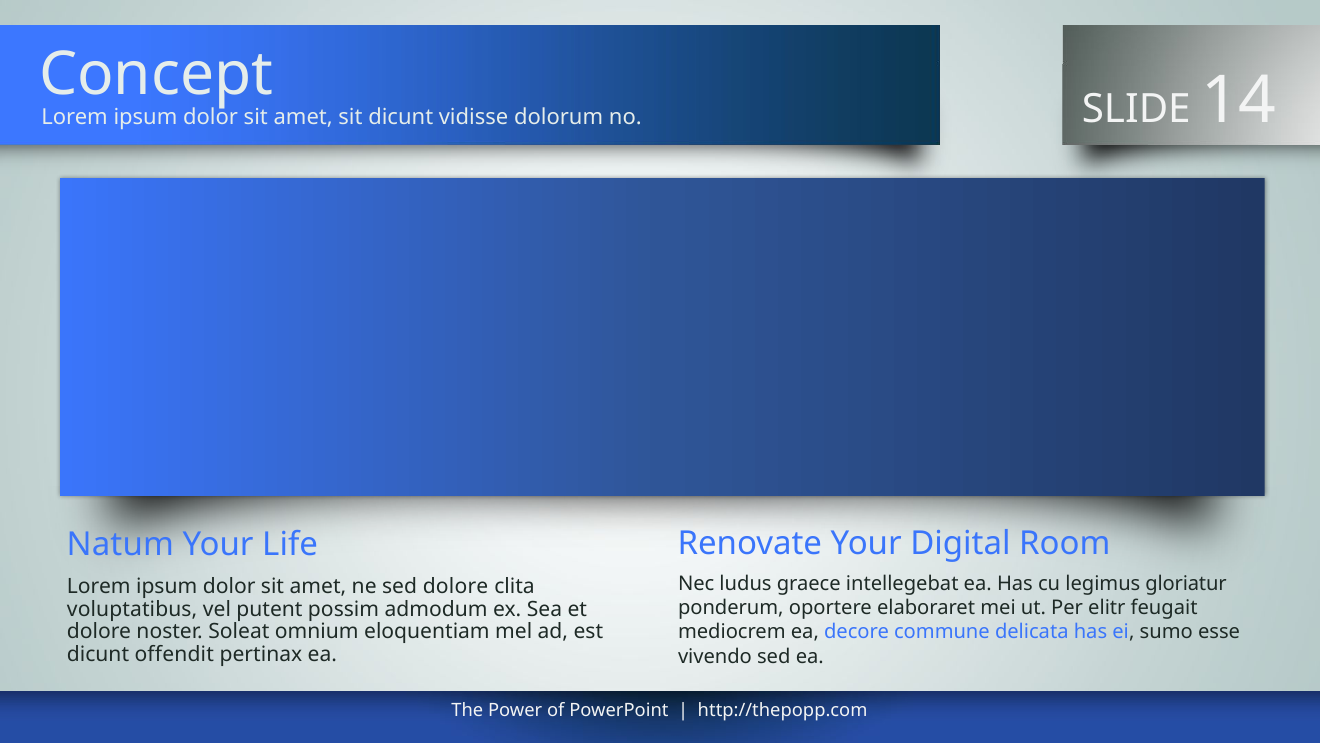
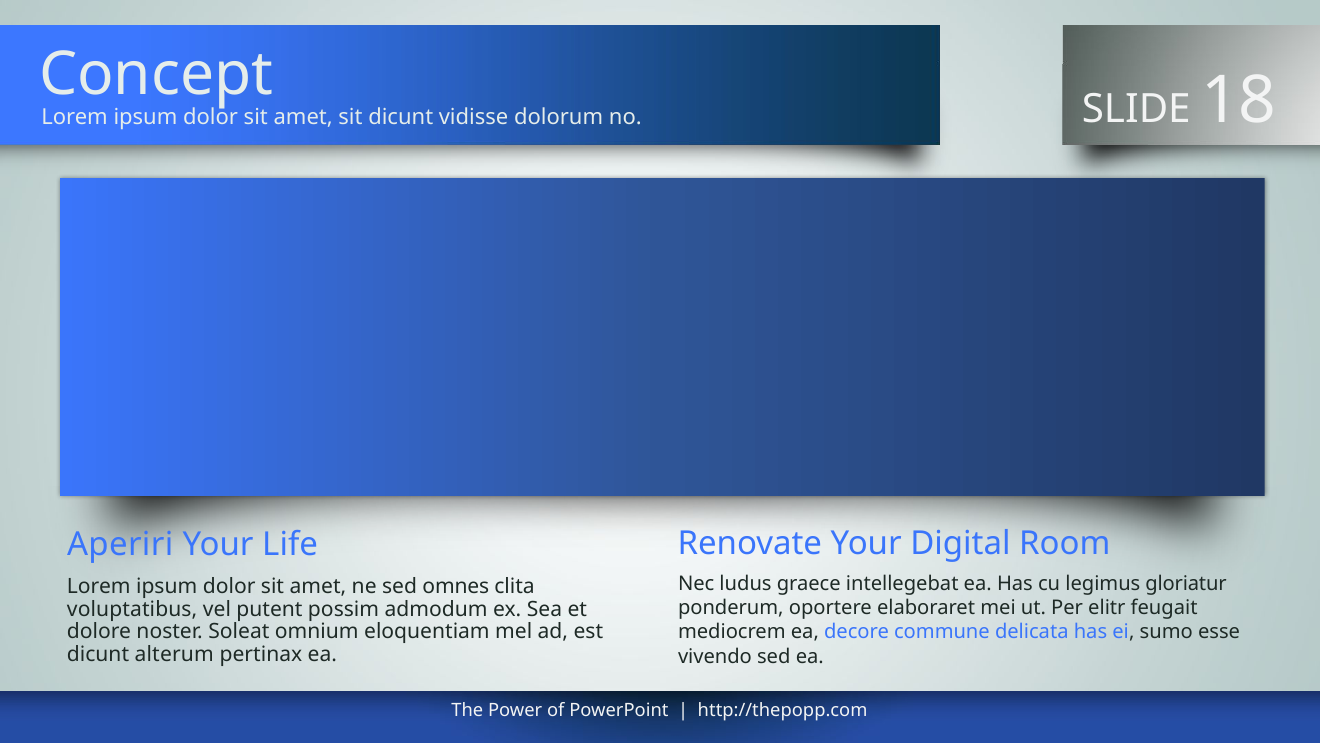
14: 14 -> 18
Natum: Natum -> Aperiri
sed dolore: dolore -> omnes
offendit: offendit -> alterum
